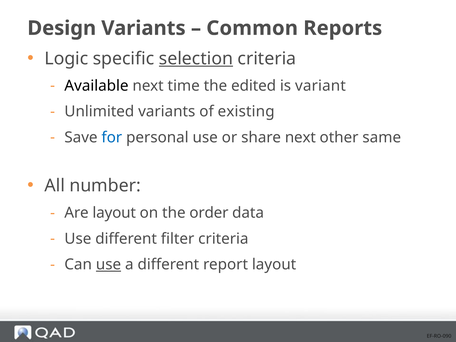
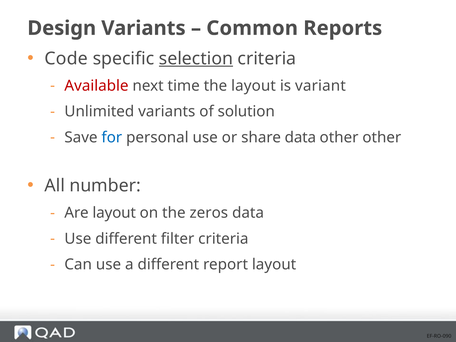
Logic: Logic -> Code
Available colour: black -> red
the edited: edited -> layout
existing: existing -> solution
share next: next -> data
other same: same -> other
order: order -> zeros
use at (108, 265) underline: present -> none
